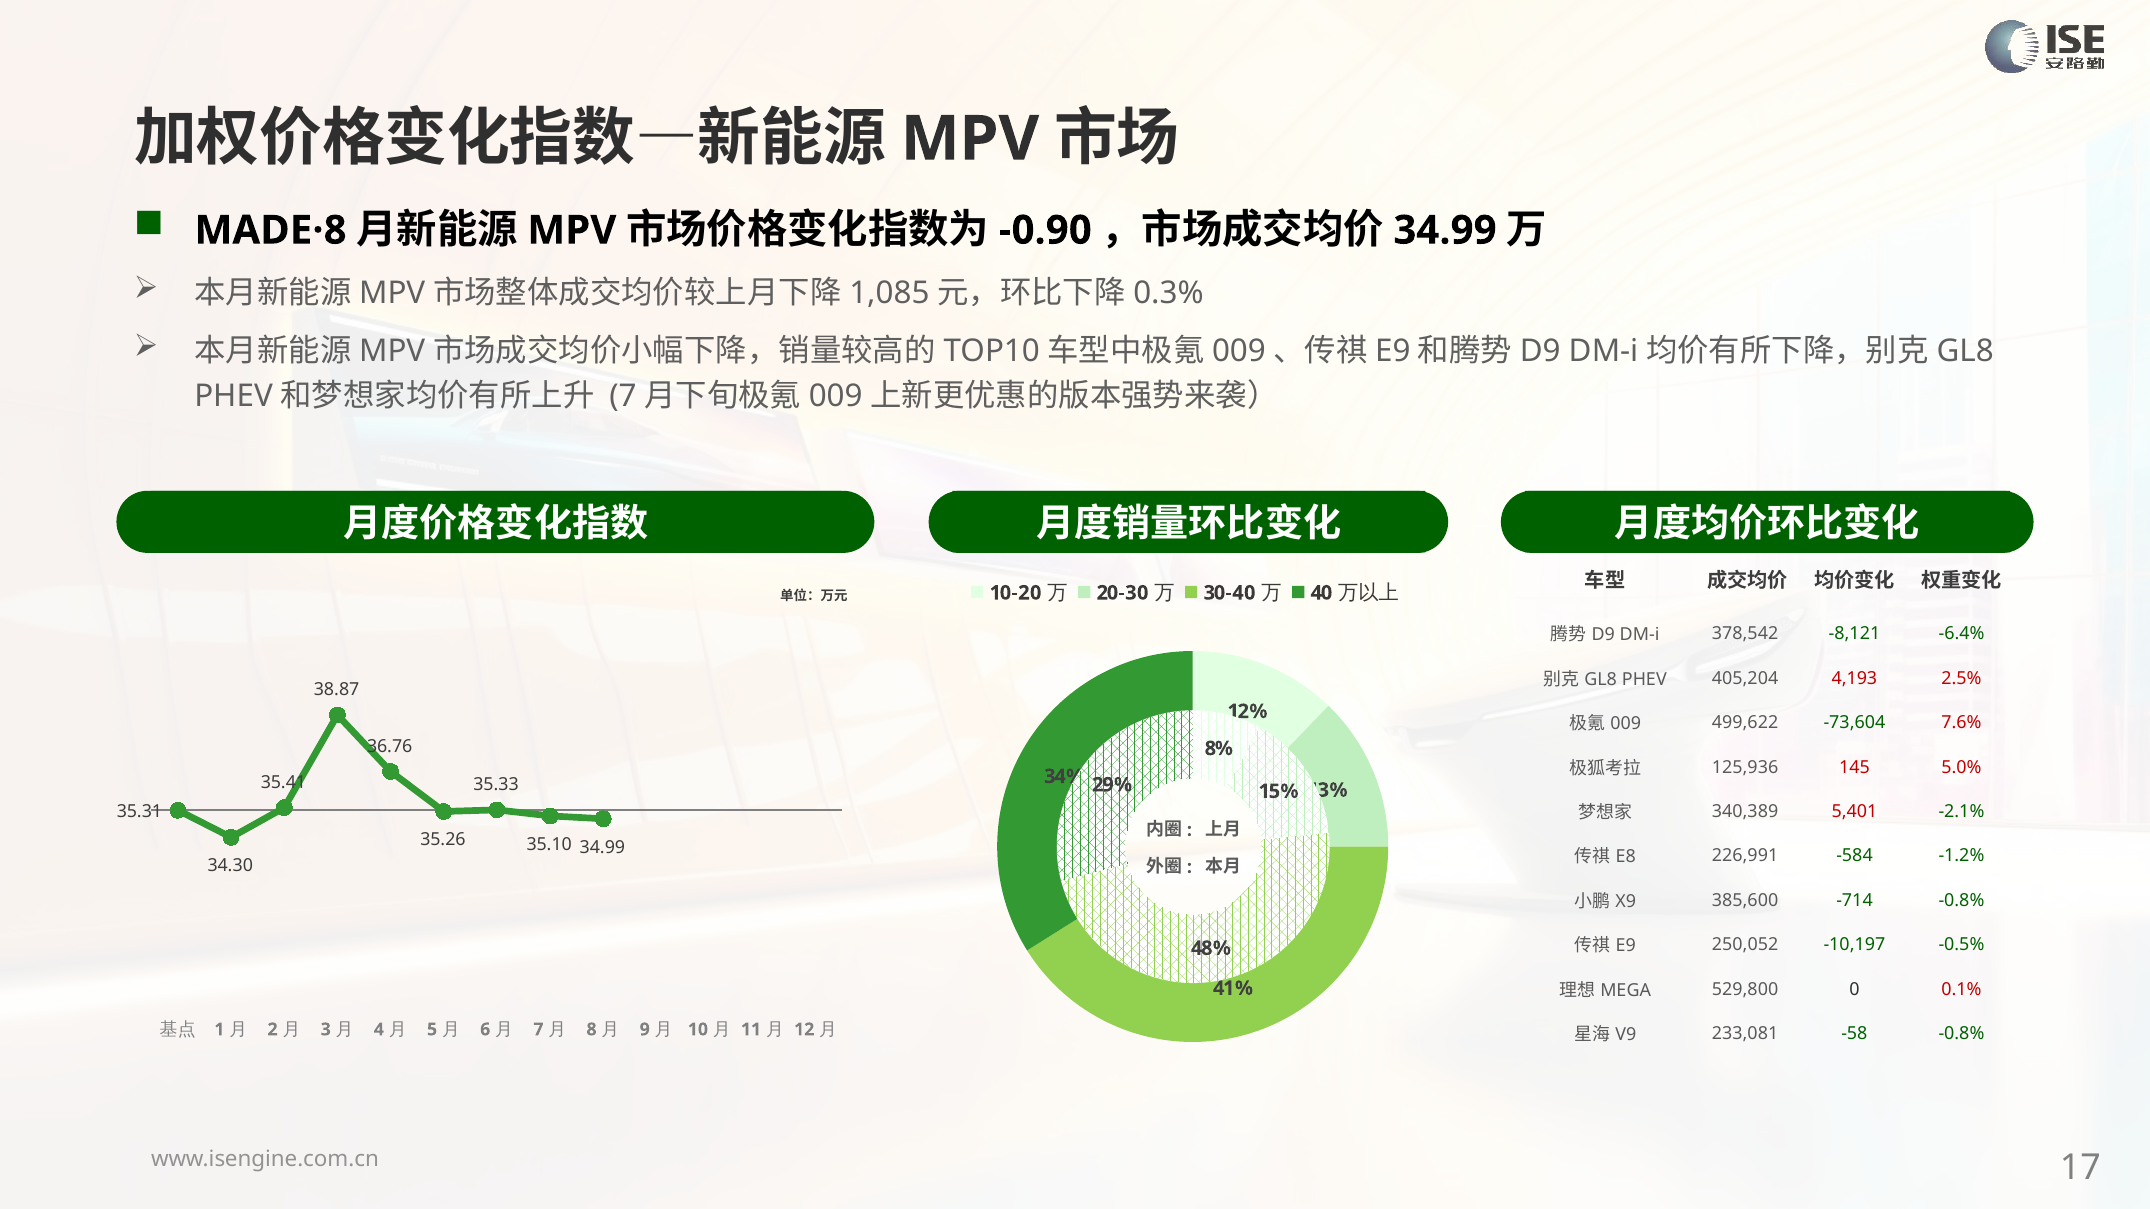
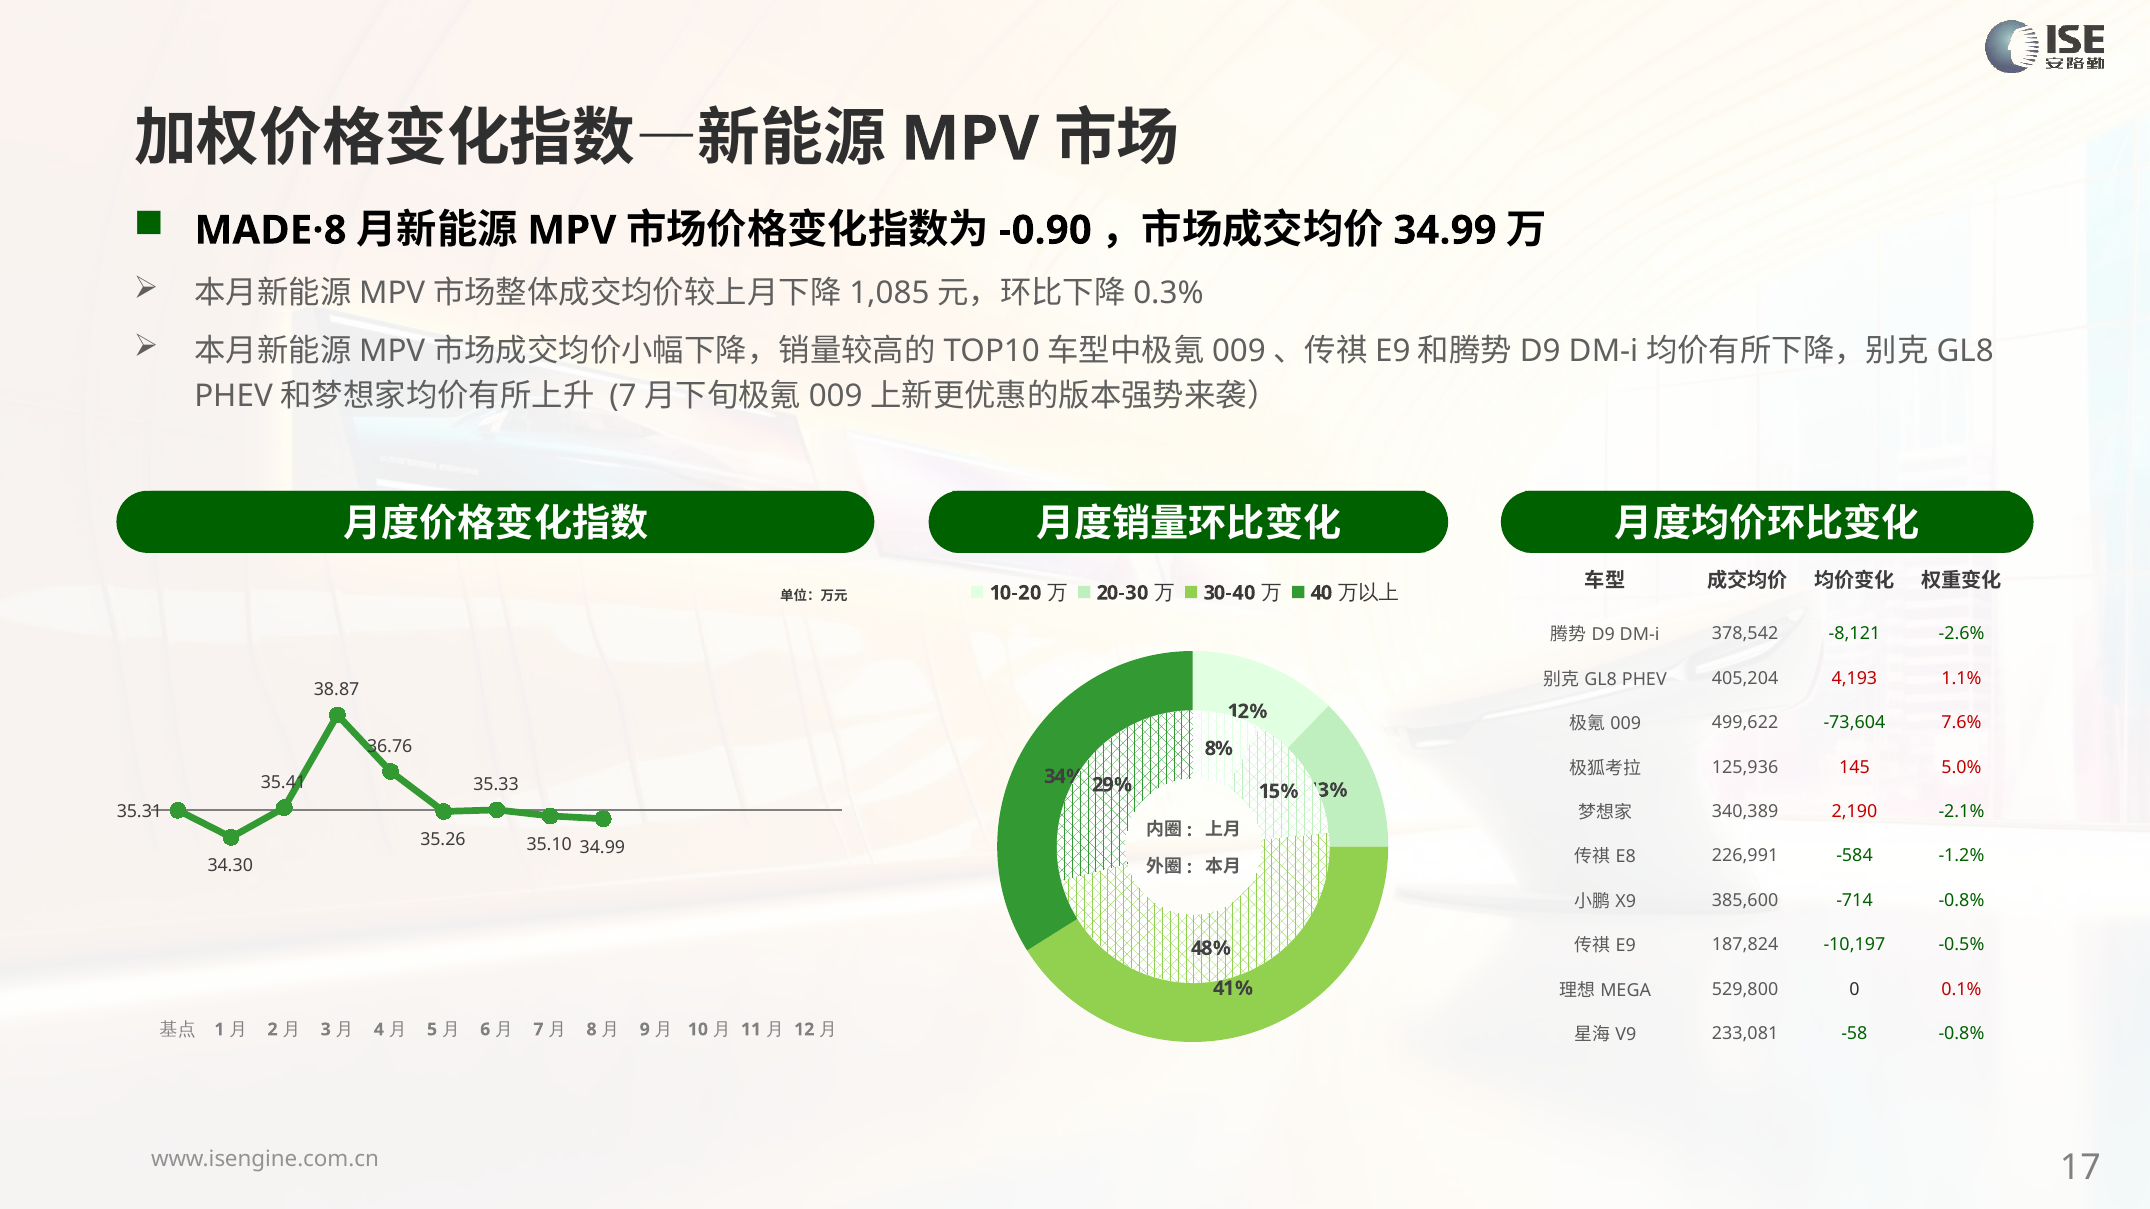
-6.4%: -6.4% -> -2.6%
2.5%: 2.5% -> 1.1%
5,401: 5,401 -> 2,190
250,052: 250,052 -> 187,824
